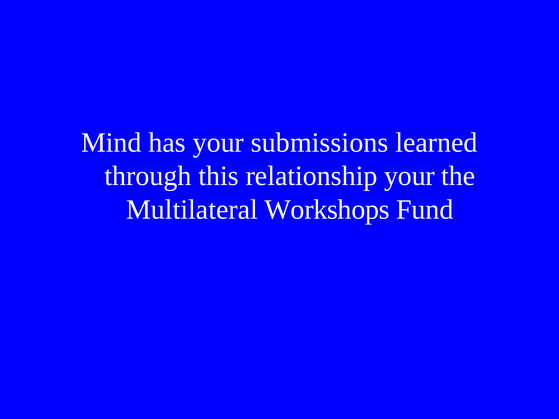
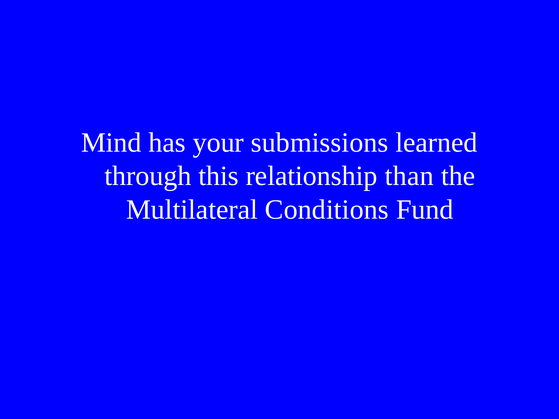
relationship your: your -> than
Workshops: Workshops -> Conditions
